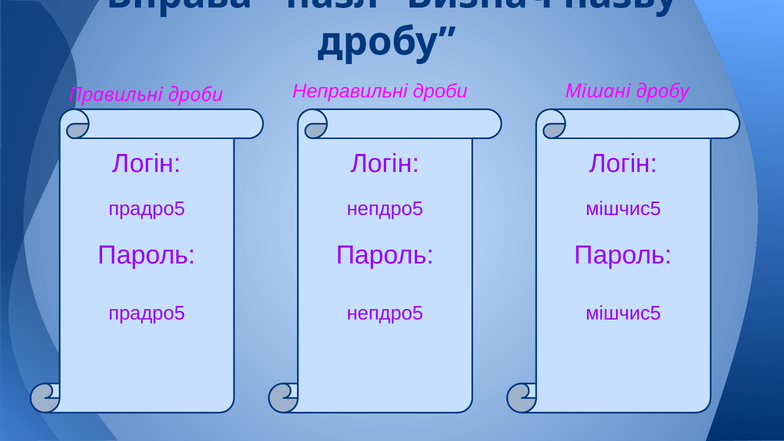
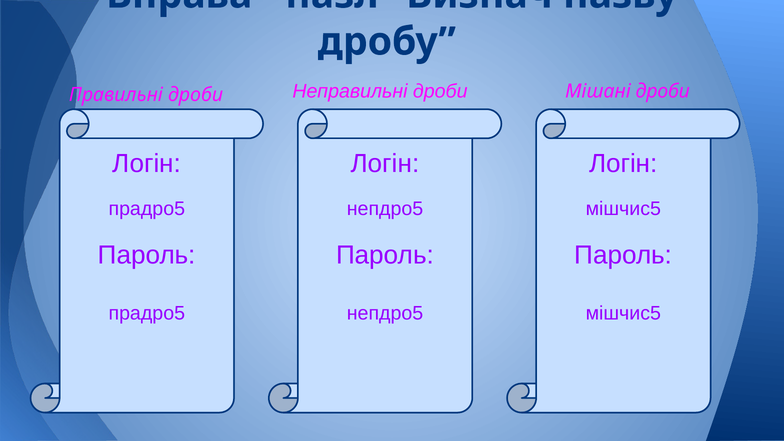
Мішані дробу: дробу -> дроби
